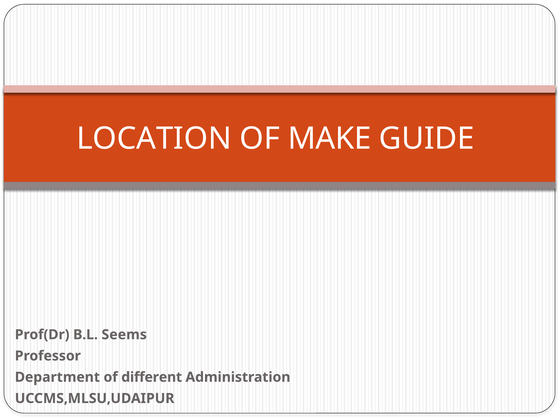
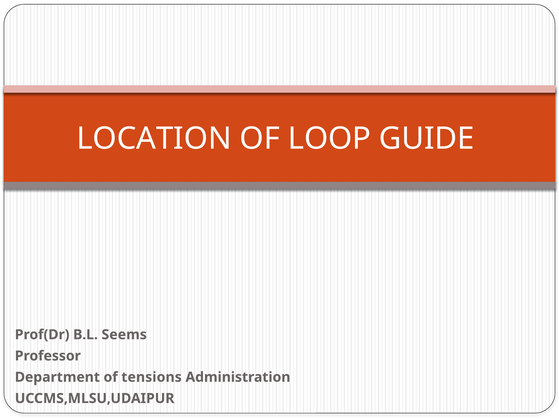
MAKE: MAKE -> LOOP
different: different -> tensions
